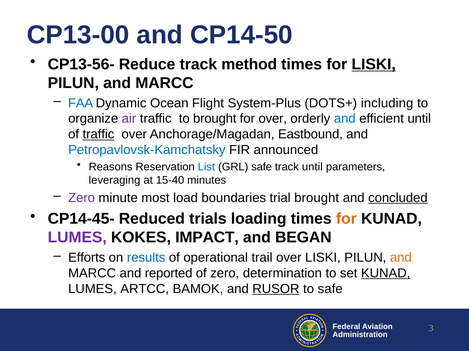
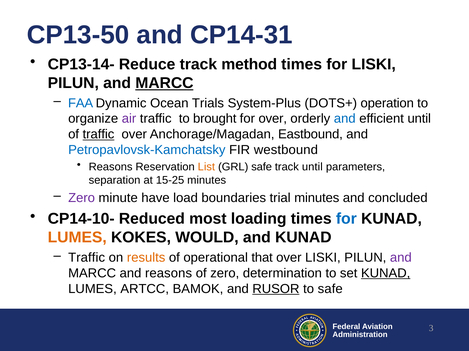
CP13-00: CP13-00 -> CP13-50
CP14-50: CP14-50 -> CP14-31
CP13-56-: CP13-56- -> CP13-14-
LISKI at (374, 64) underline: present -> none
MARCC at (164, 83) underline: none -> present
Flight: Flight -> Trials
including: including -> operation
announced: announced -> westbound
List colour: blue -> orange
leveraging: leveraging -> separation
15-40: 15-40 -> 15-25
most: most -> have
trial brought: brought -> minutes
concluded underline: present -> none
CP14-45-: CP14-45- -> CP14-10-
trials: trials -> most
for at (346, 219) colour: orange -> blue
LUMES at (77, 238) colour: purple -> orange
IMPACT: IMPACT -> WOULD
and BEGAN: BEGAN -> KUNAD
Efforts at (87, 258): Efforts -> Traffic
results colour: blue -> orange
trail: trail -> that
and at (401, 258) colour: orange -> purple
and reported: reported -> reasons
